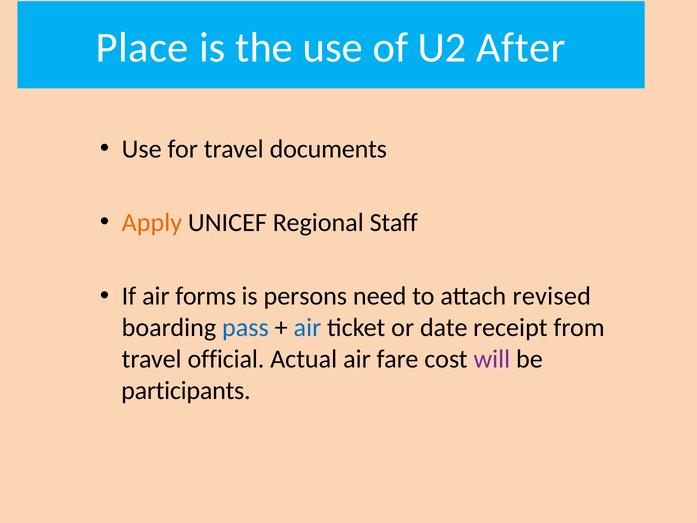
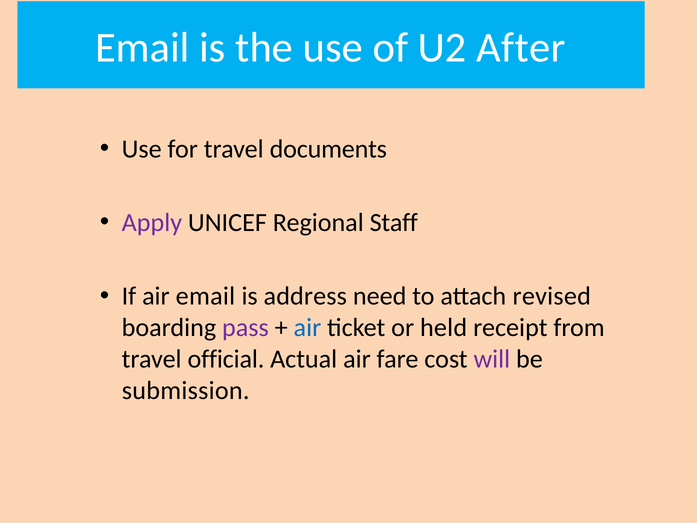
Place at (142, 48): Place -> Email
Apply colour: orange -> purple
air forms: forms -> email
persons: persons -> address
pass colour: blue -> purple
date: date -> held
participants: participants -> submission
